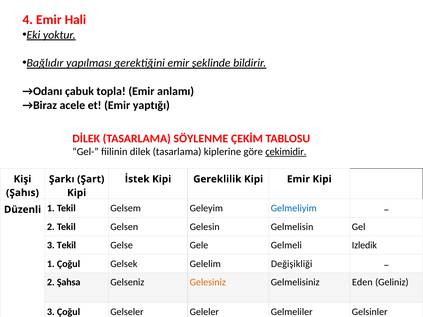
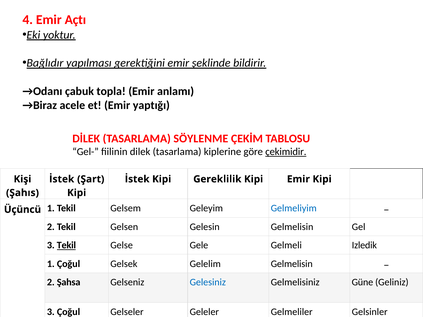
Hali: Hali -> Açtı
Şarkı at (62, 179): Şarkı -> İstek
Düzenli: Düzenli -> Üçüncü
Tekil at (66, 245) underline: none -> present
Gelelim Değişikliği: Değişikliği -> Gelmelisin
Gelesiniz colour: orange -> blue
Eden: Eden -> Güne
